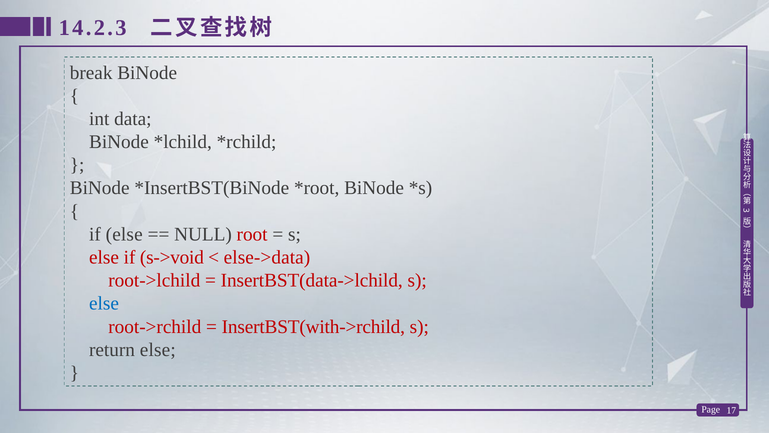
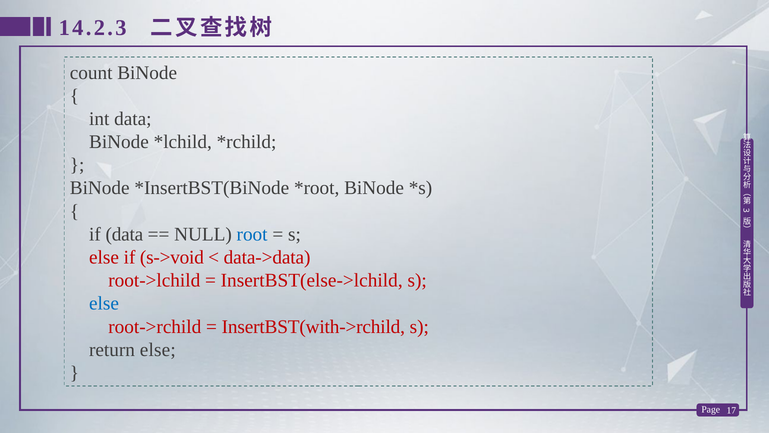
break: break -> count
if else: else -> data
root colour: red -> blue
else->data: else->data -> data->data
InsertBST(data->lchild: InsertBST(data->lchild -> InsertBST(else->lchild
